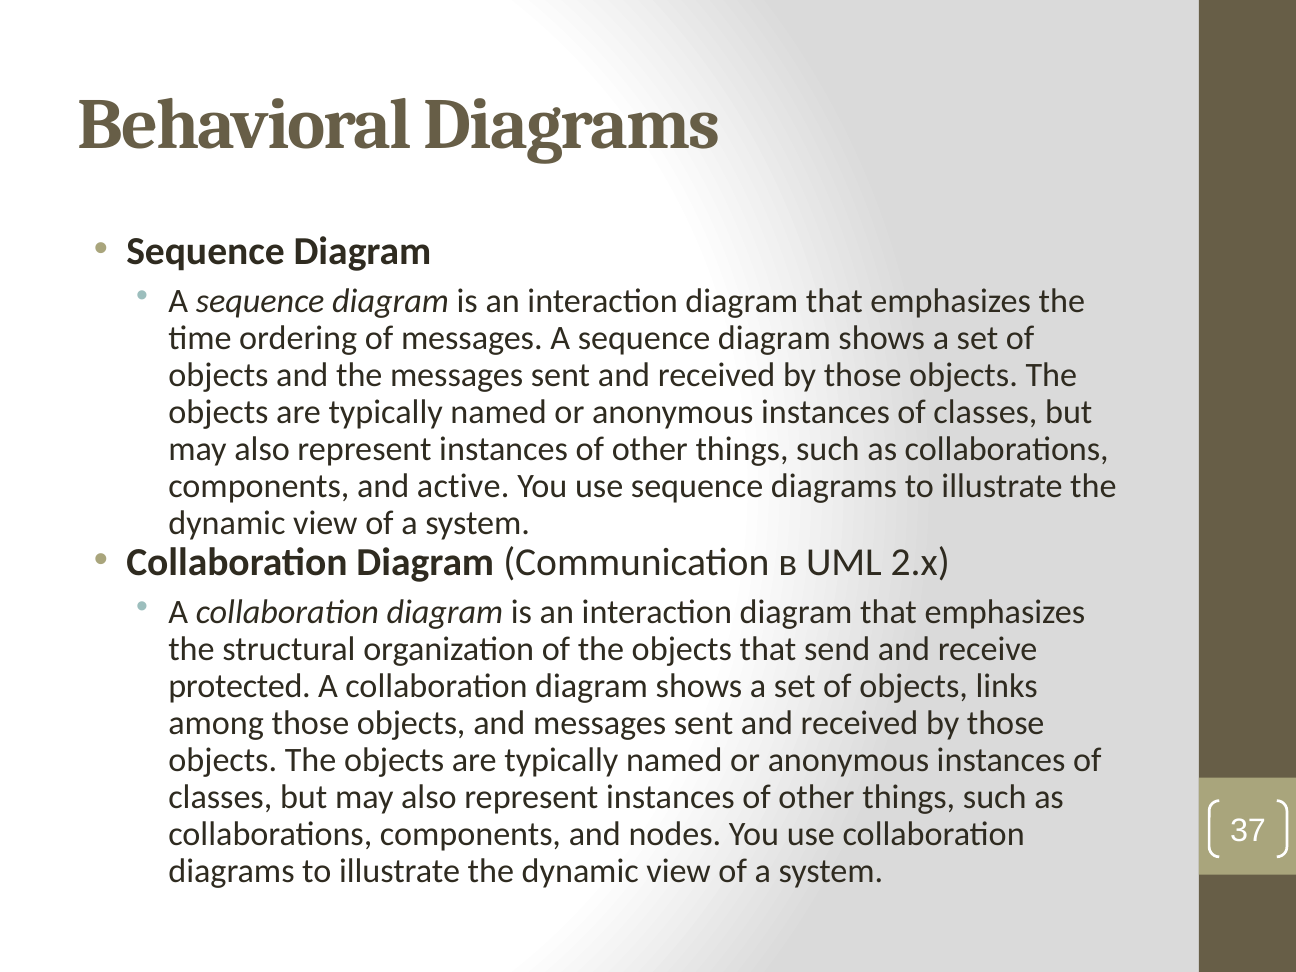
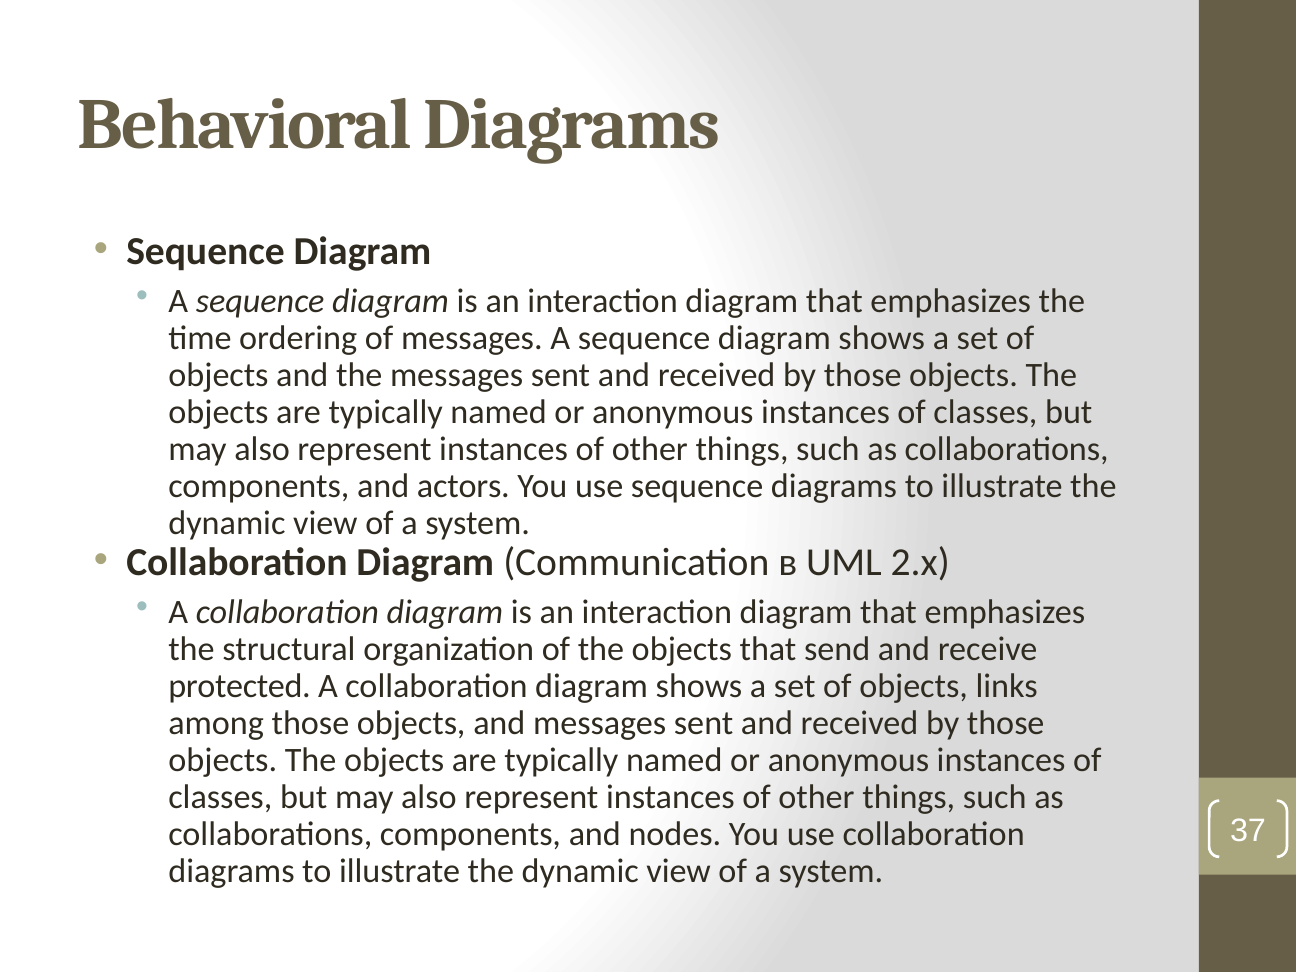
active: active -> actors
